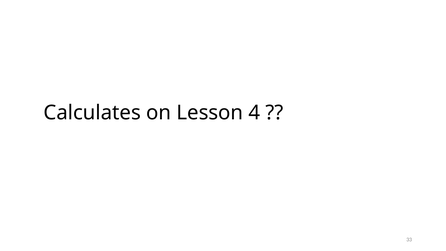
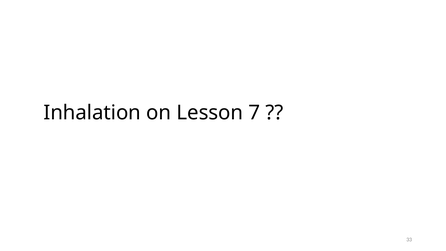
Calculates: Calculates -> Inhalation
4: 4 -> 7
